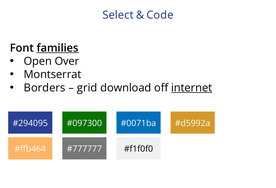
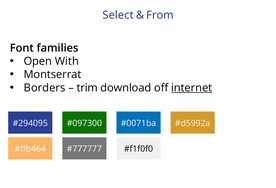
Code: Code -> From
families underline: present -> none
Over: Over -> With
grid: grid -> trim
